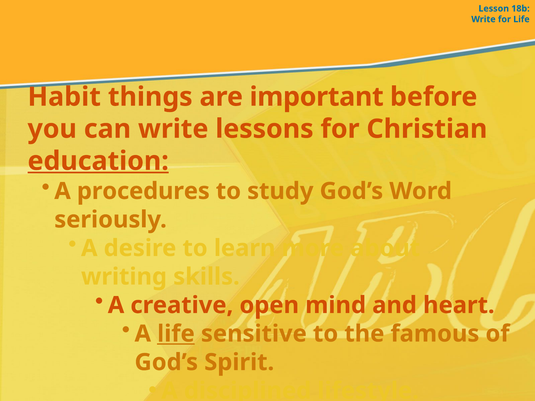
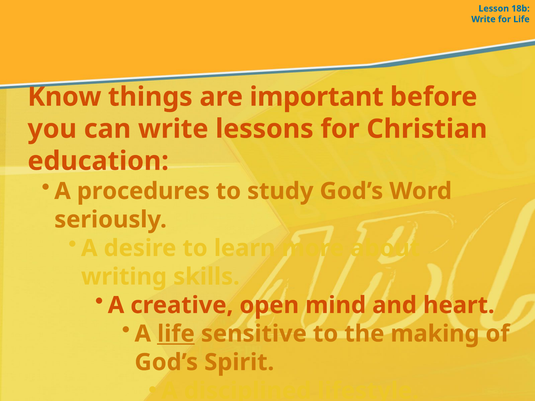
Habit: Habit -> Know
education underline: present -> none
famous: famous -> making
